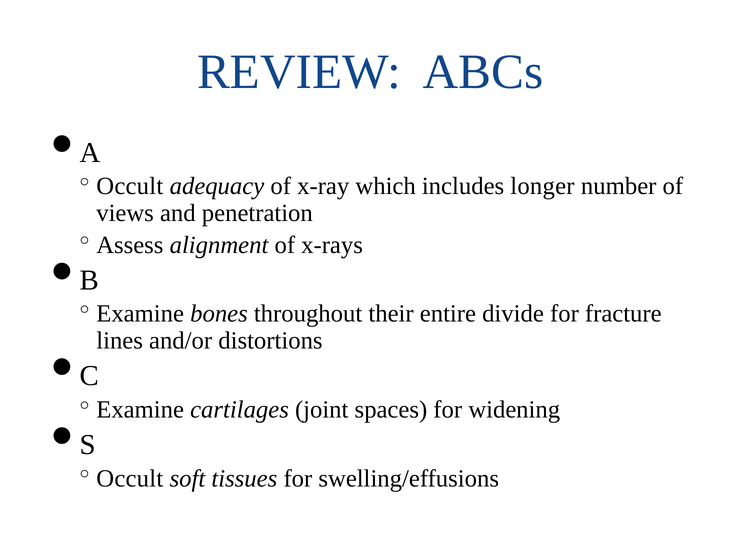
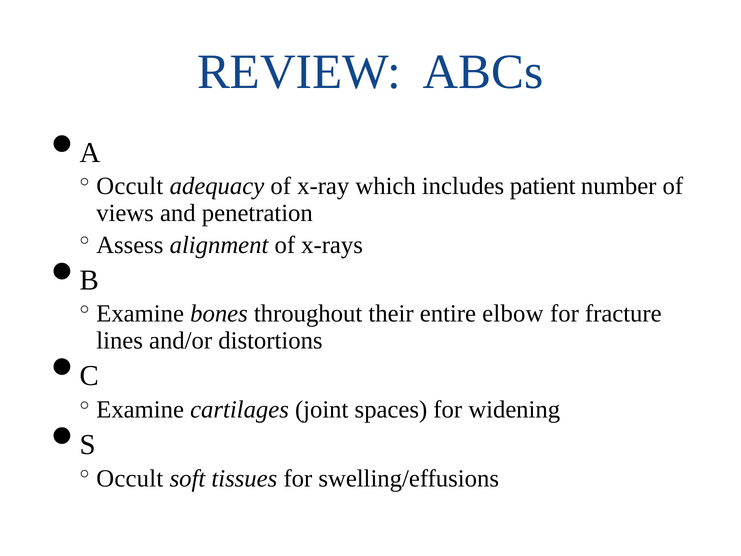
longer: longer -> patient
divide: divide -> elbow
